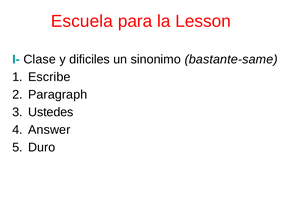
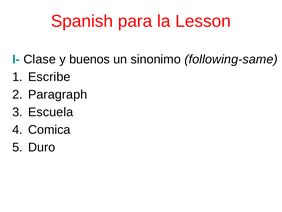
Escuela: Escuela -> Spanish
dificiles: dificiles -> buenos
bastante-same: bastante-same -> following-same
Ustedes: Ustedes -> Escuela
Answer: Answer -> Comica
